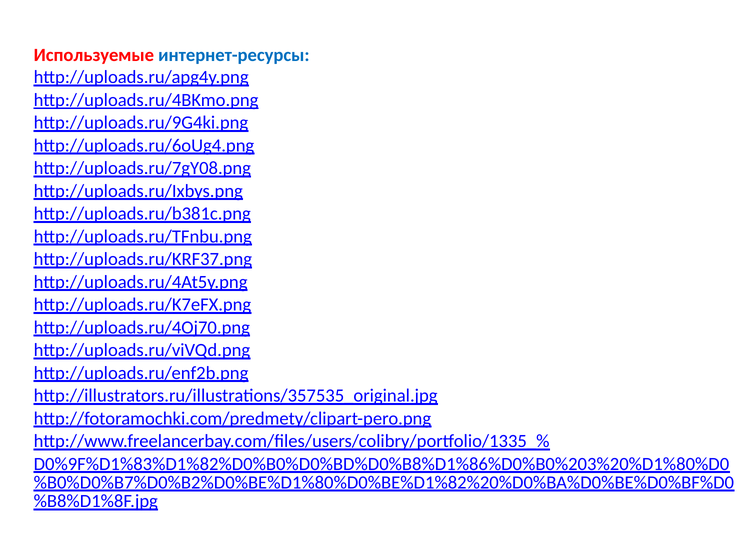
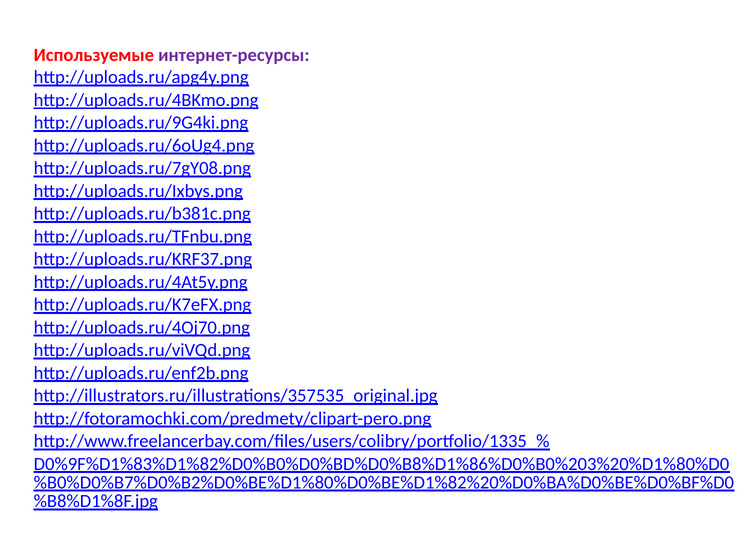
интернет-ресурсы colour: blue -> purple
